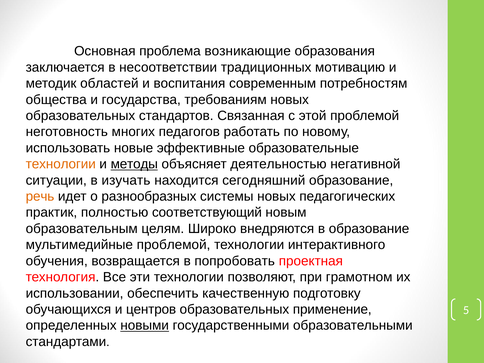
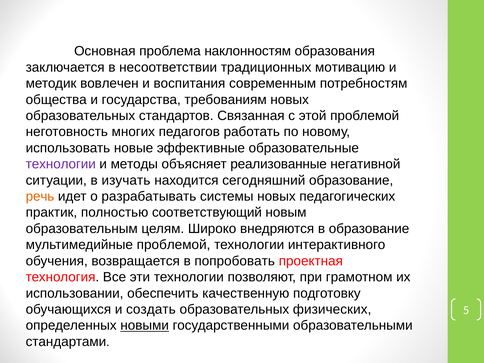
возникающие: возникающие -> наклонностям
областей: областей -> вовлечен
технологии at (61, 164) colour: orange -> purple
методы underline: present -> none
деятельностью: деятельностью -> реализованные
разнообразных: разнообразных -> разрабатывать
центров: центров -> создать
применение: применение -> физических
